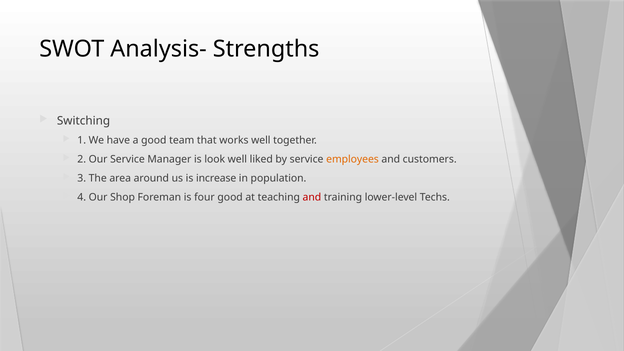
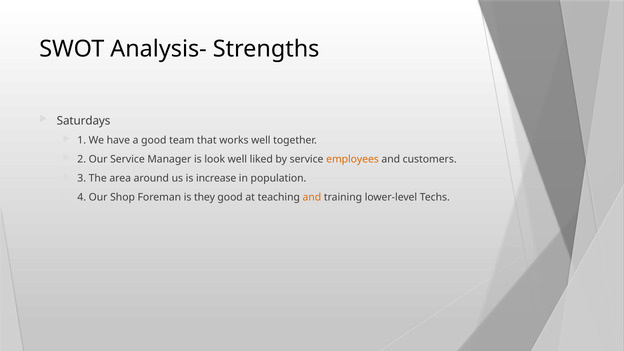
Switching: Switching -> Saturdays
four: four -> they
and at (312, 197) colour: red -> orange
